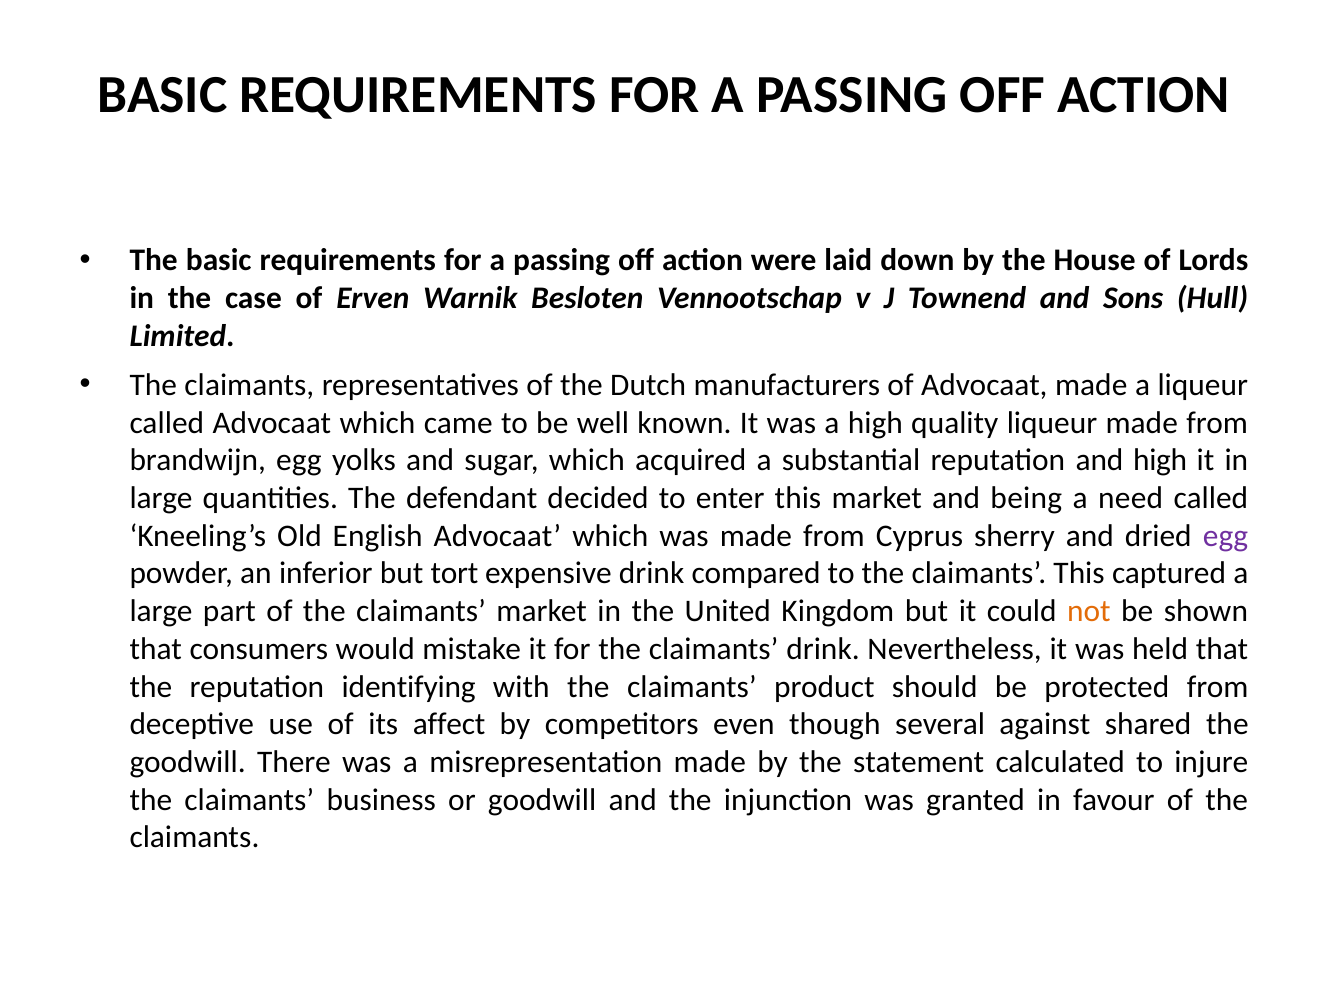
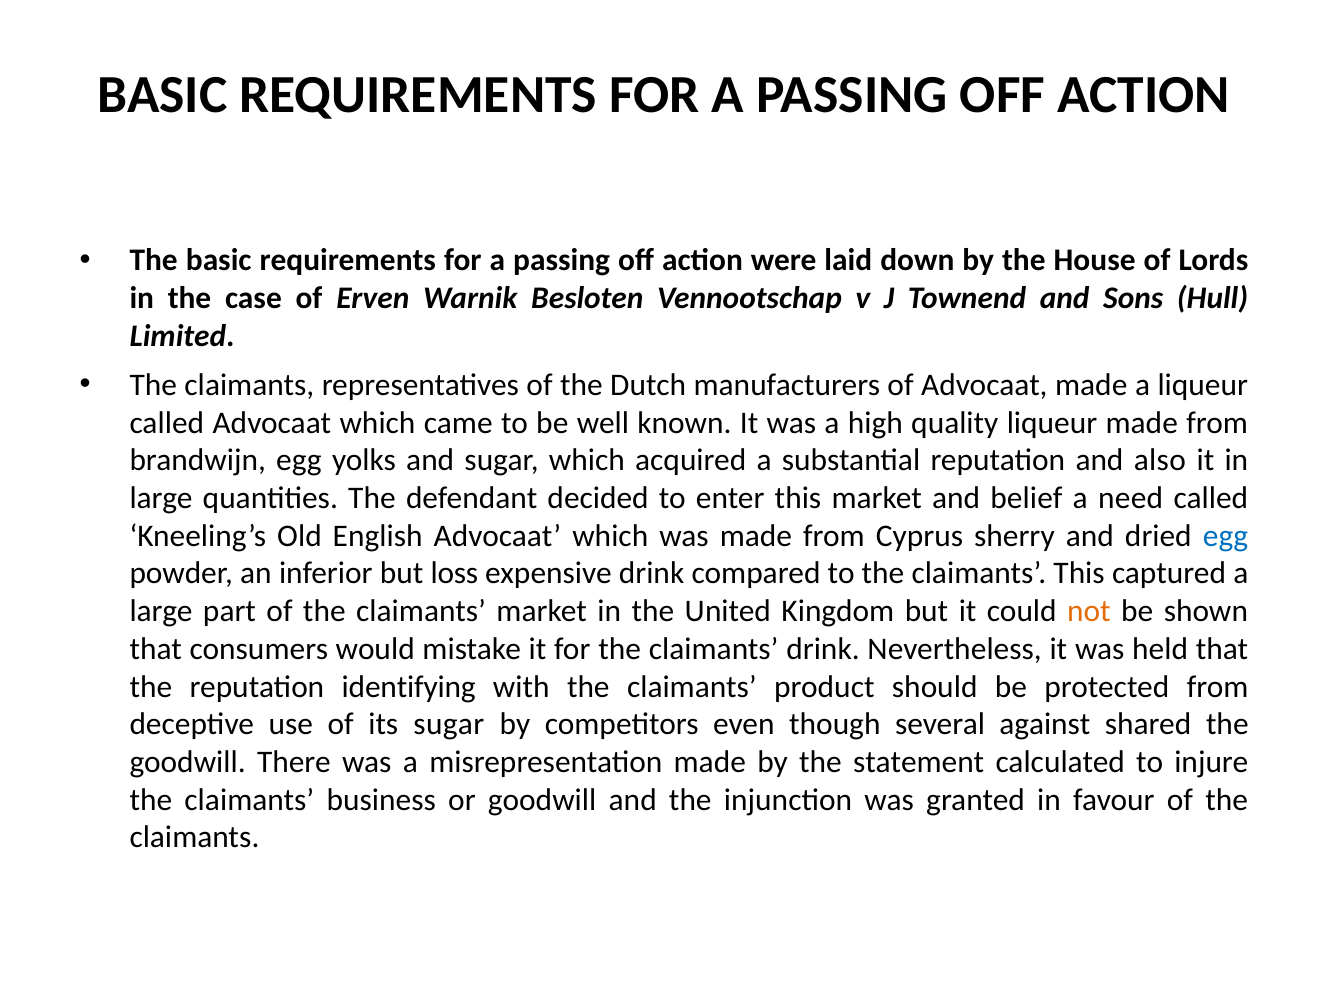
and high: high -> also
being: being -> belief
egg at (1225, 536) colour: purple -> blue
tort: tort -> loss
its affect: affect -> sugar
